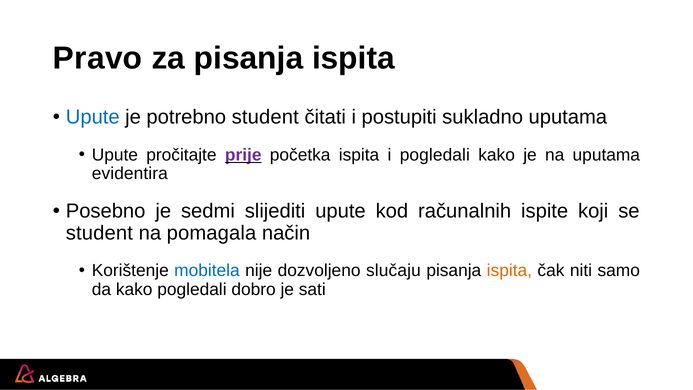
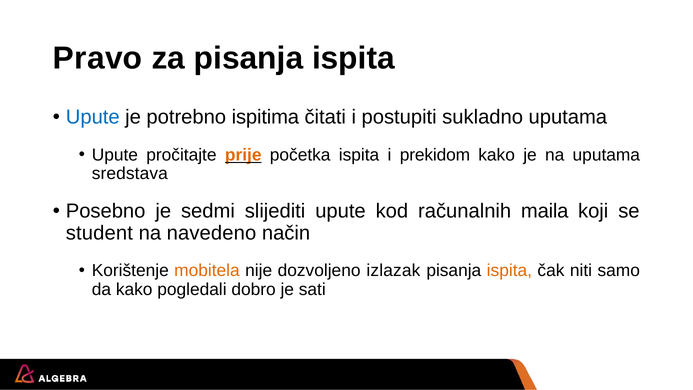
potrebno student: student -> ispitima
prije colour: purple -> orange
i pogledali: pogledali -> prekidom
evidentira: evidentira -> sredstava
ispite: ispite -> maila
pomagala: pomagala -> navedeno
mobitela colour: blue -> orange
slučaju: slučaju -> izlazak
